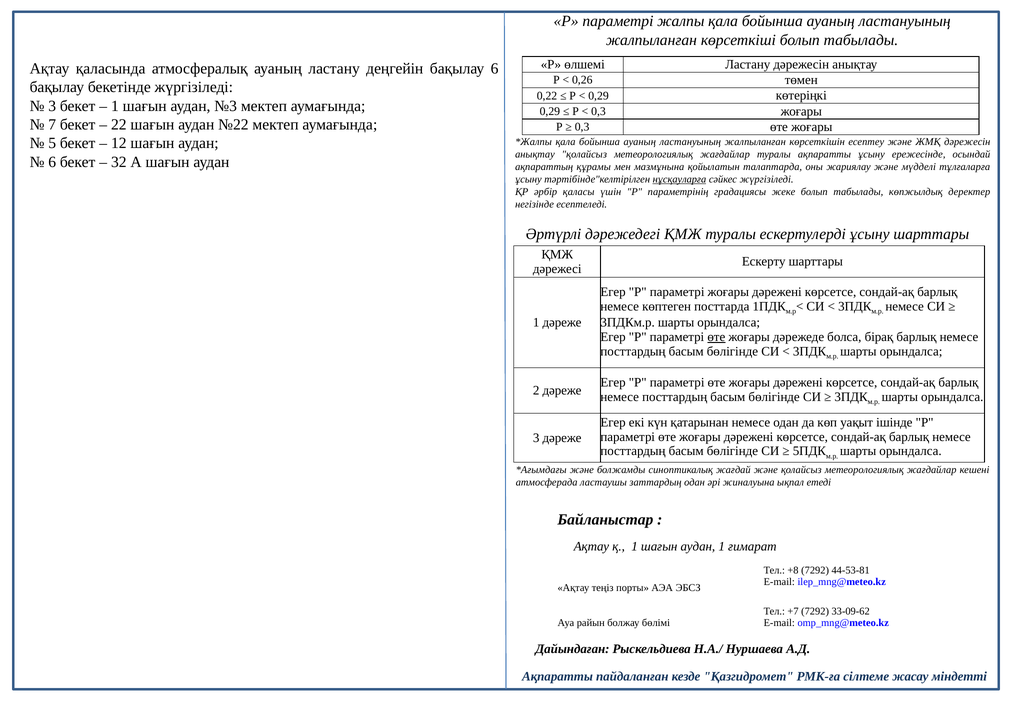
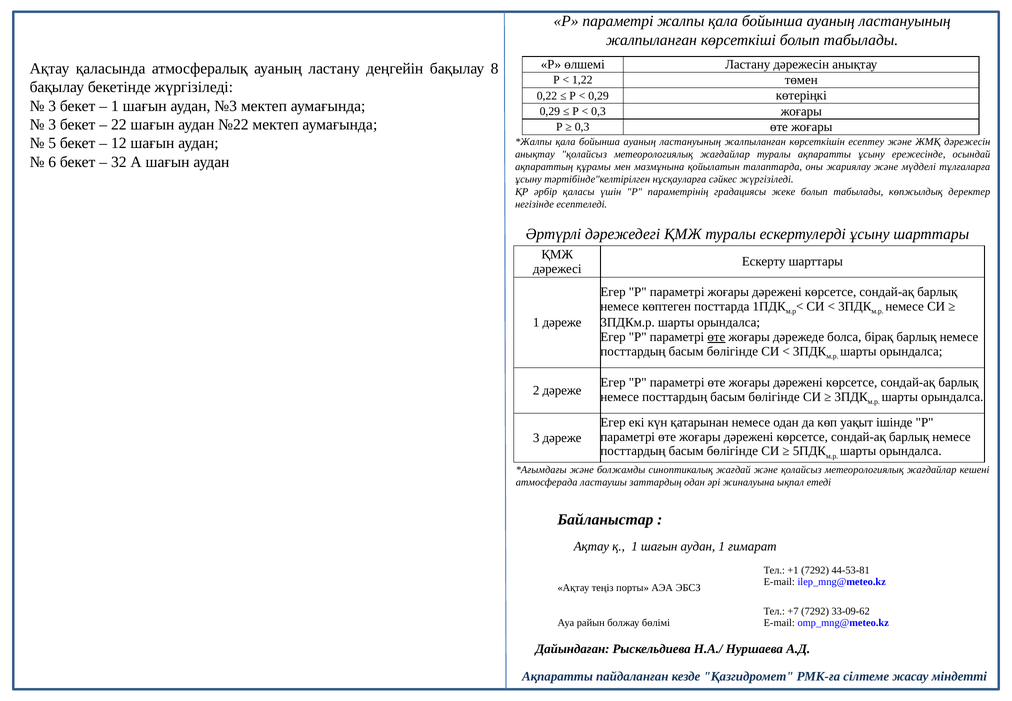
бақылау 6: 6 -> 8
0,26: 0,26 -> 1,22
7 at (52, 125): 7 -> 3
нұсқауларға underline: present -> none
+8: +8 -> +1
